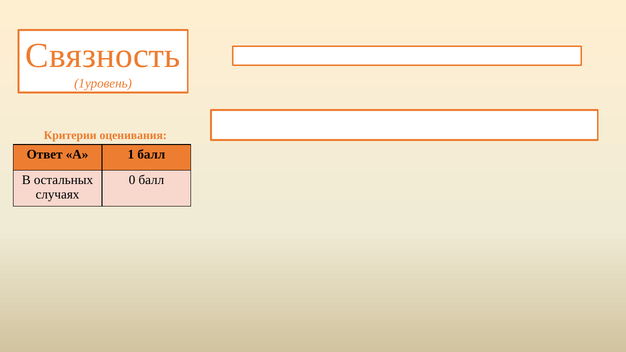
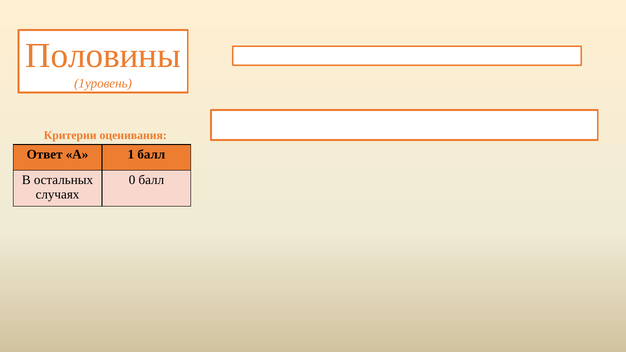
Связность: Связность -> Половины
